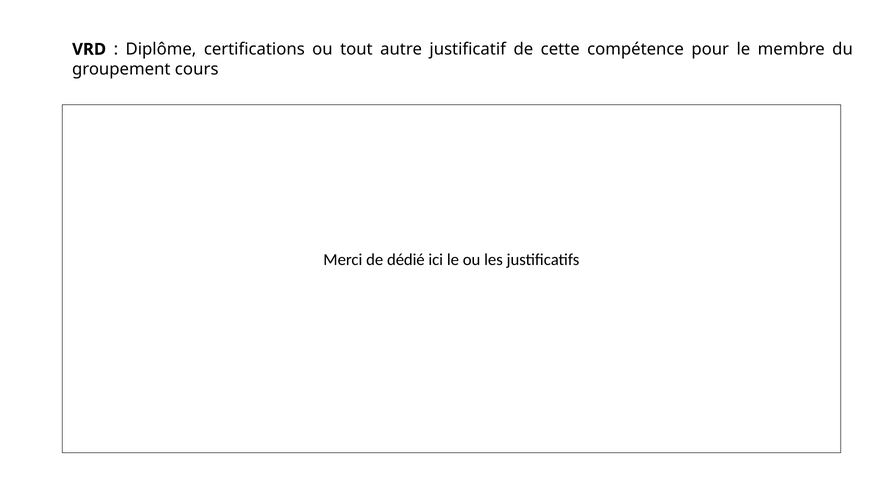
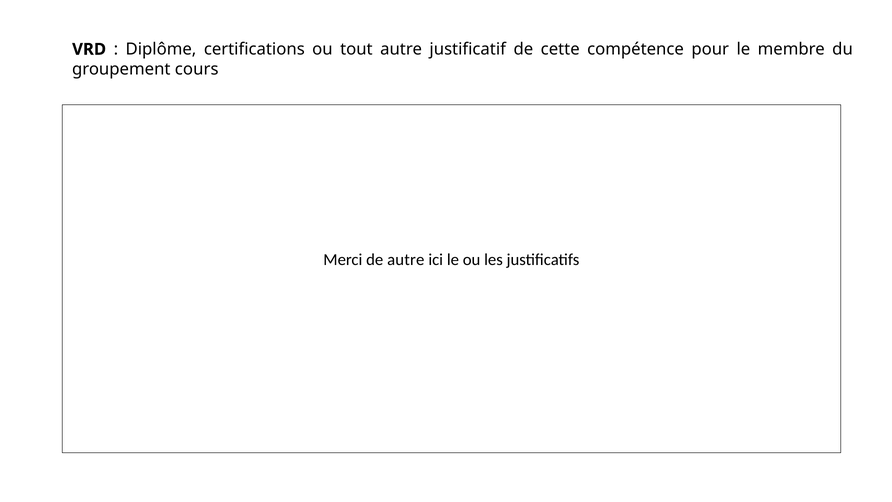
de dédié: dédié -> autre
